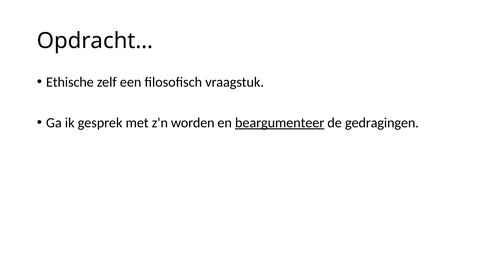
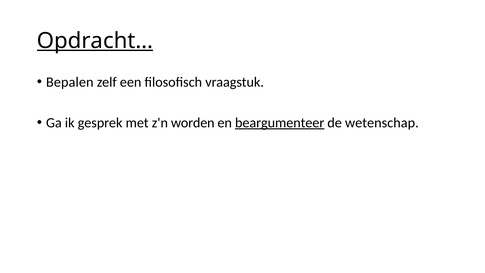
Opdracht… underline: none -> present
Ethische: Ethische -> Bepalen
gedragingen: gedragingen -> wetenschap
